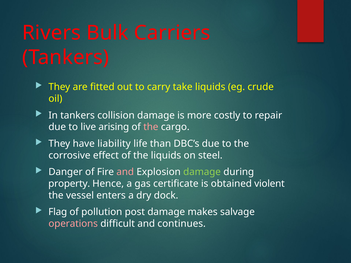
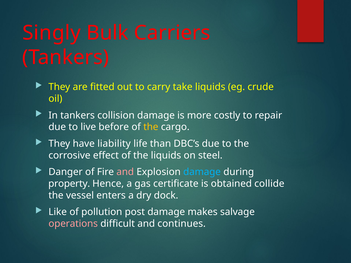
Rivers: Rivers -> Singly
arising: arising -> before
the at (151, 127) colour: pink -> yellow
damage at (202, 172) colour: light green -> light blue
violent: violent -> collide
Flag: Flag -> Like
